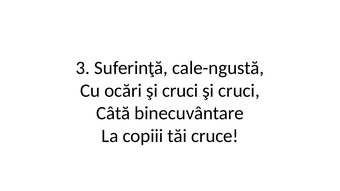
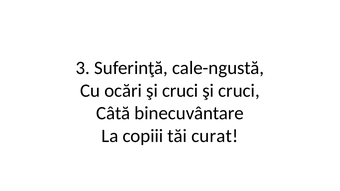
cruce: cruce -> curat
